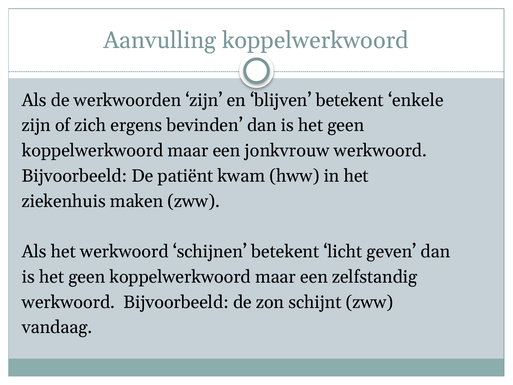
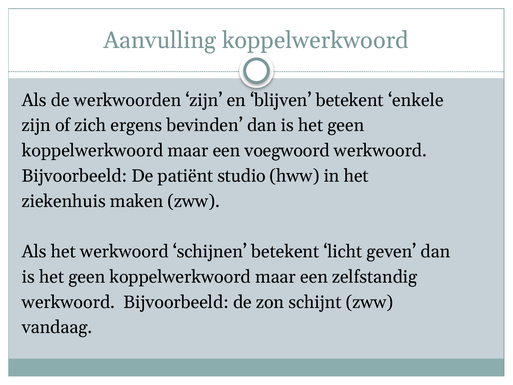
jonkvrouw: jonkvrouw -> voegwoord
kwam: kwam -> studio
